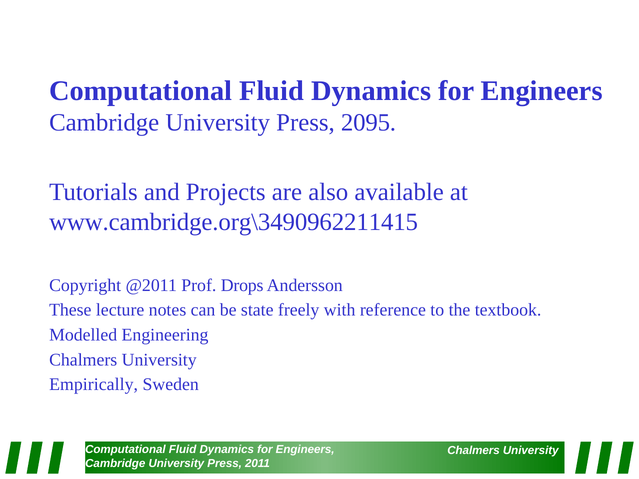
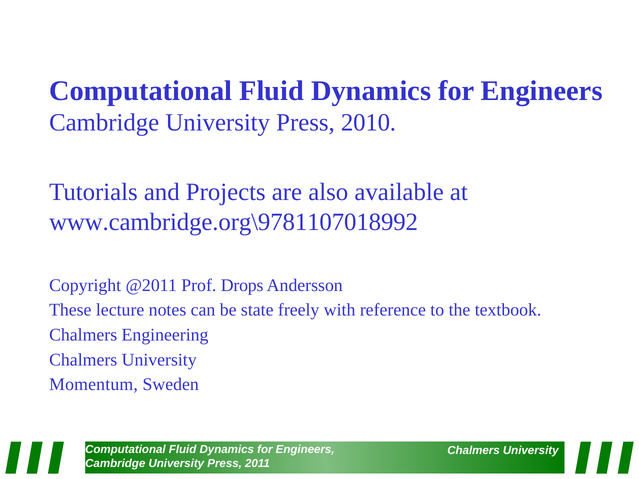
2095: 2095 -> 2010
www.cambridge.org\3490962211415: www.cambridge.org\3490962211415 -> www.cambridge.org\9781107018992
Modelled at (83, 335): Modelled -> Chalmers
Empirically: Empirically -> Momentum
